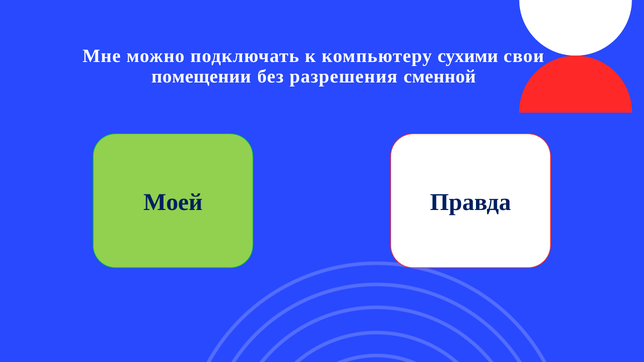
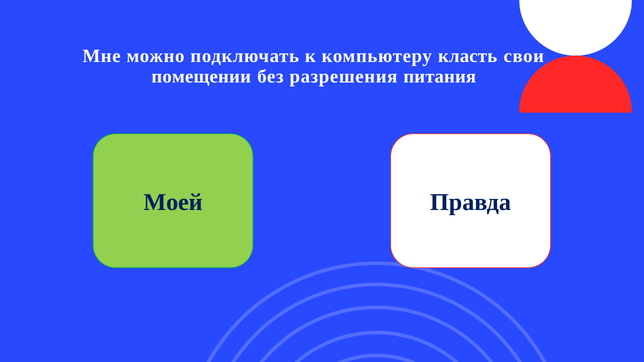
сухими: сухими -> класть
сменной: сменной -> питания
